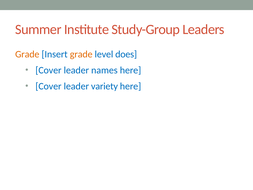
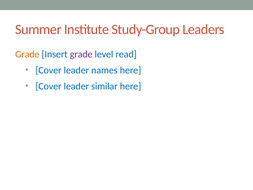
grade at (81, 54) colour: orange -> purple
does: does -> read
variety: variety -> similar
